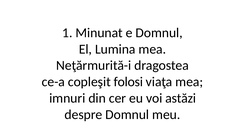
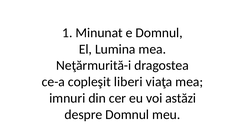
folosi: folosi -> liberi
